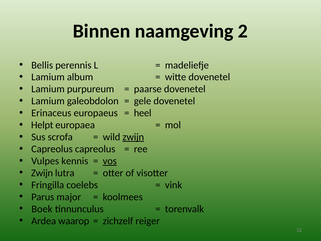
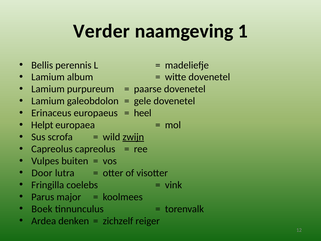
Binnen: Binnen -> Verder
2: 2 -> 1
kennis: kennis -> buiten
vos underline: present -> none
Zwijn at (42, 173): Zwijn -> Door
waarop: waarop -> denken
